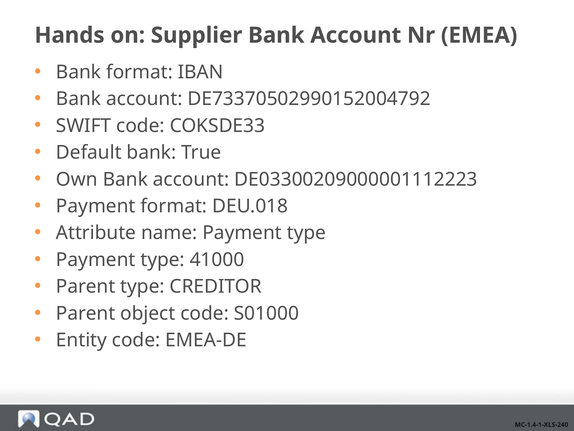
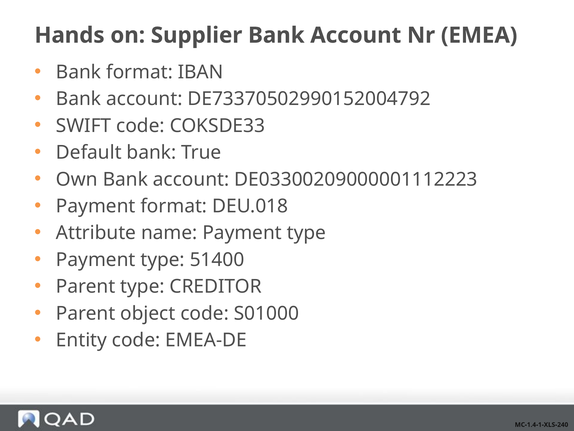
41000: 41000 -> 51400
